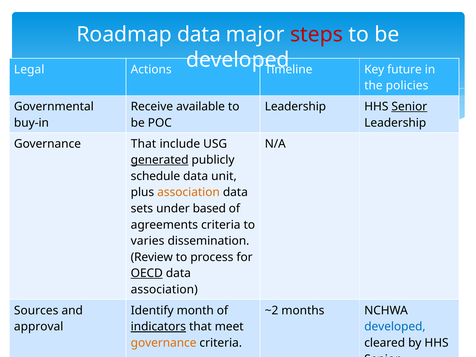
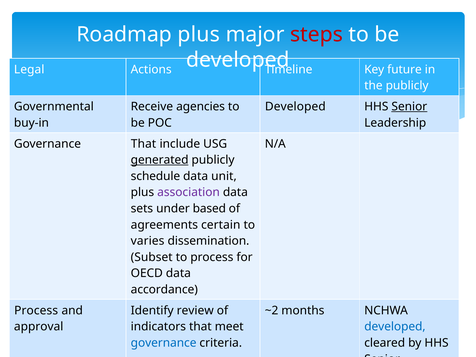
Roadmap data: data -> plus
the policies: policies -> publicly
Receive available: available -> agencies
Leadership at (295, 107): Leadership -> Developed
association at (189, 192) colour: orange -> purple
agreements criteria: criteria -> certain
Review at (152, 257): Review -> Subset
OECD at (147, 273) underline: present -> none
association at (164, 290): association -> accordance
Sources at (36, 311): Sources -> Process
Identify month: month -> review
indicators at (158, 327) underline: present -> none
governance at (164, 343) colour: orange -> blue
